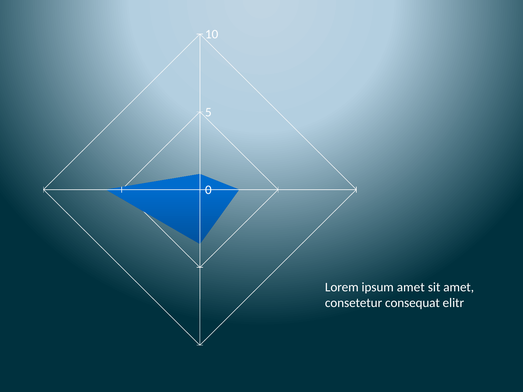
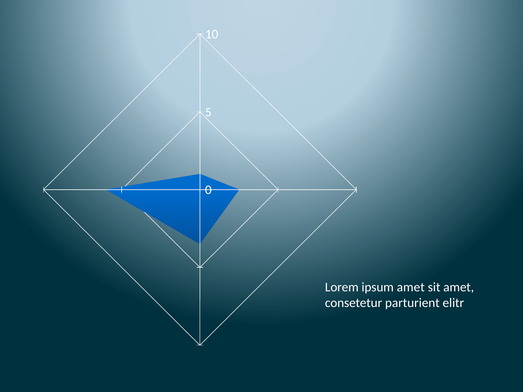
consequat: consequat -> parturient
